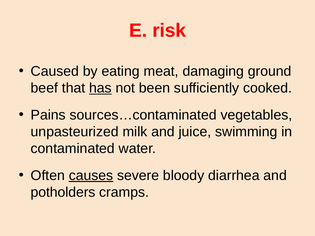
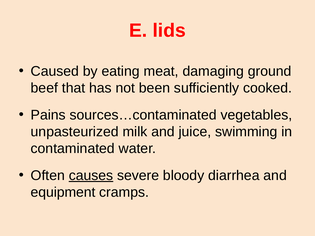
risk: risk -> lids
has underline: present -> none
potholders: potholders -> equipment
